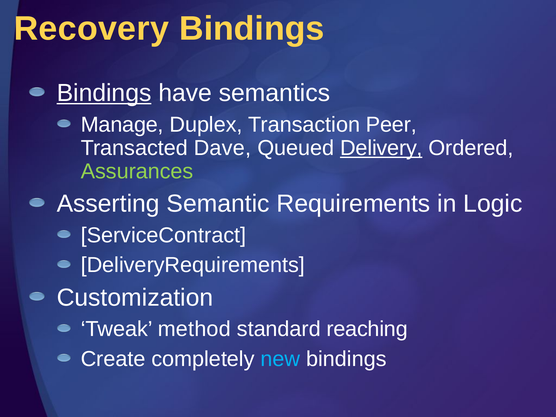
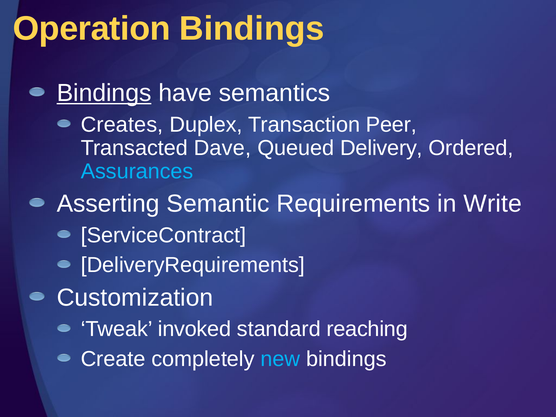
Recovery: Recovery -> Operation
Manage: Manage -> Creates
Delivery underline: present -> none
Assurances colour: light green -> light blue
Logic: Logic -> Write
method: method -> invoked
